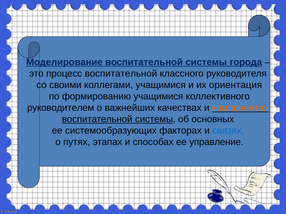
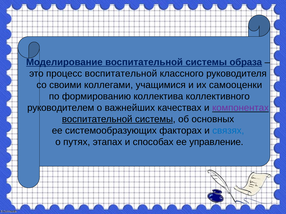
города: города -> образа
ориентация: ориентация -> самооценки
формированию учащимися: учащимися -> коллектива
компонентах colour: orange -> purple
